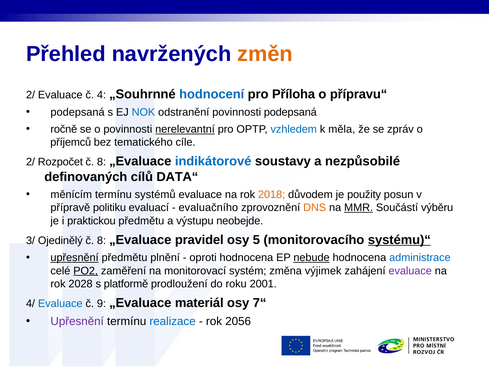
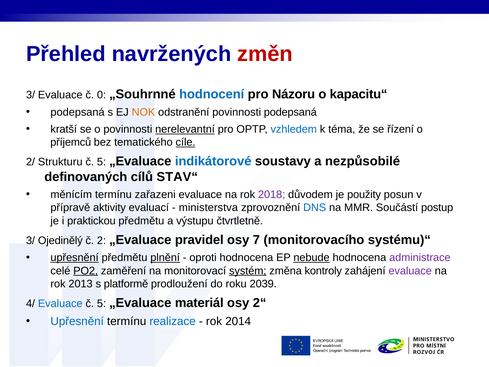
změn colour: orange -> red
2/ at (31, 95): 2/ -> 3/
4: 4 -> 0
Příloha: Příloha -> Názoru
přípravu“: přípravu“ -> kapacitu“
NOK colour: blue -> orange
ročně: ročně -> kratší
měla: měla -> téma
zpráv: zpráv -> řízení
cíle underline: none -> present
Rozpočet: Rozpočet -> Strukturu
8 at (102, 162): 8 -> 5
DATA“: DATA“ -> STAV“
systémů: systémů -> zařazeni
2018 colour: orange -> purple
politiku: politiku -> aktivity
evaluačního: evaluačního -> ministerstva
DNS colour: orange -> blue
MMR underline: present -> none
výběru: výběru -> postup
neobejde: neobejde -> čtvrtletně
8 at (102, 240): 8 -> 2
5: 5 -> 7
systému)“ underline: present -> none
plnění underline: none -> present
administrace colour: blue -> purple
systém underline: none -> present
výjimek: výjimek -> kontroly
2028: 2028 -> 2013
2001: 2001 -> 2039
9 at (102, 303): 9 -> 5
7“: 7“ -> 2“
Upřesnění at (77, 321) colour: purple -> blue
2056: 2056 -> 2014
